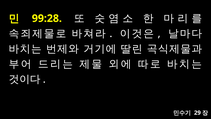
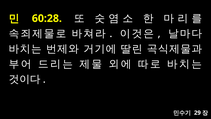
99:28: 99:28 -> 60:28
